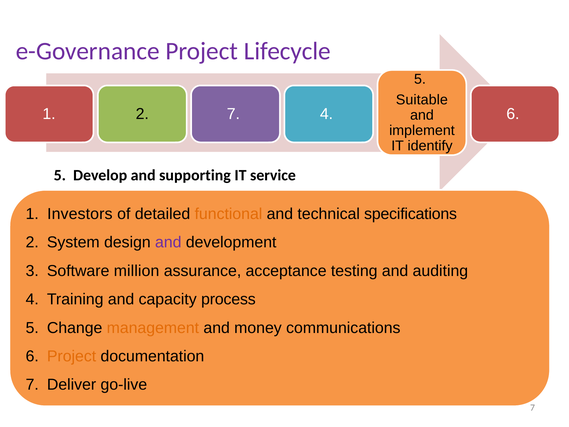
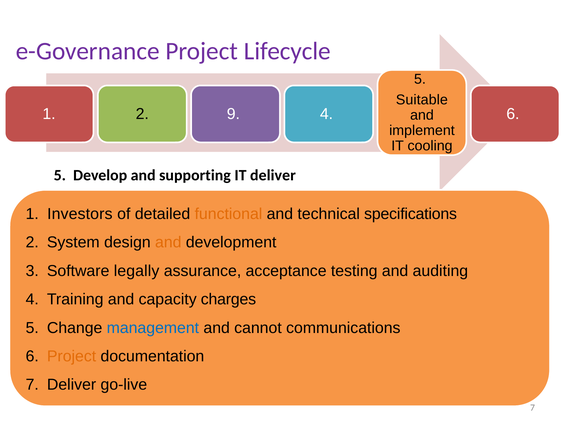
2 7: 7 -> 9
identify: identify -> cooling
IT service: service -> deliver
and at (168, 242) colour: purple -> orange
million: million -> legally
process: process -> charges
management colour: orange -> blue
money: money -> cannot
